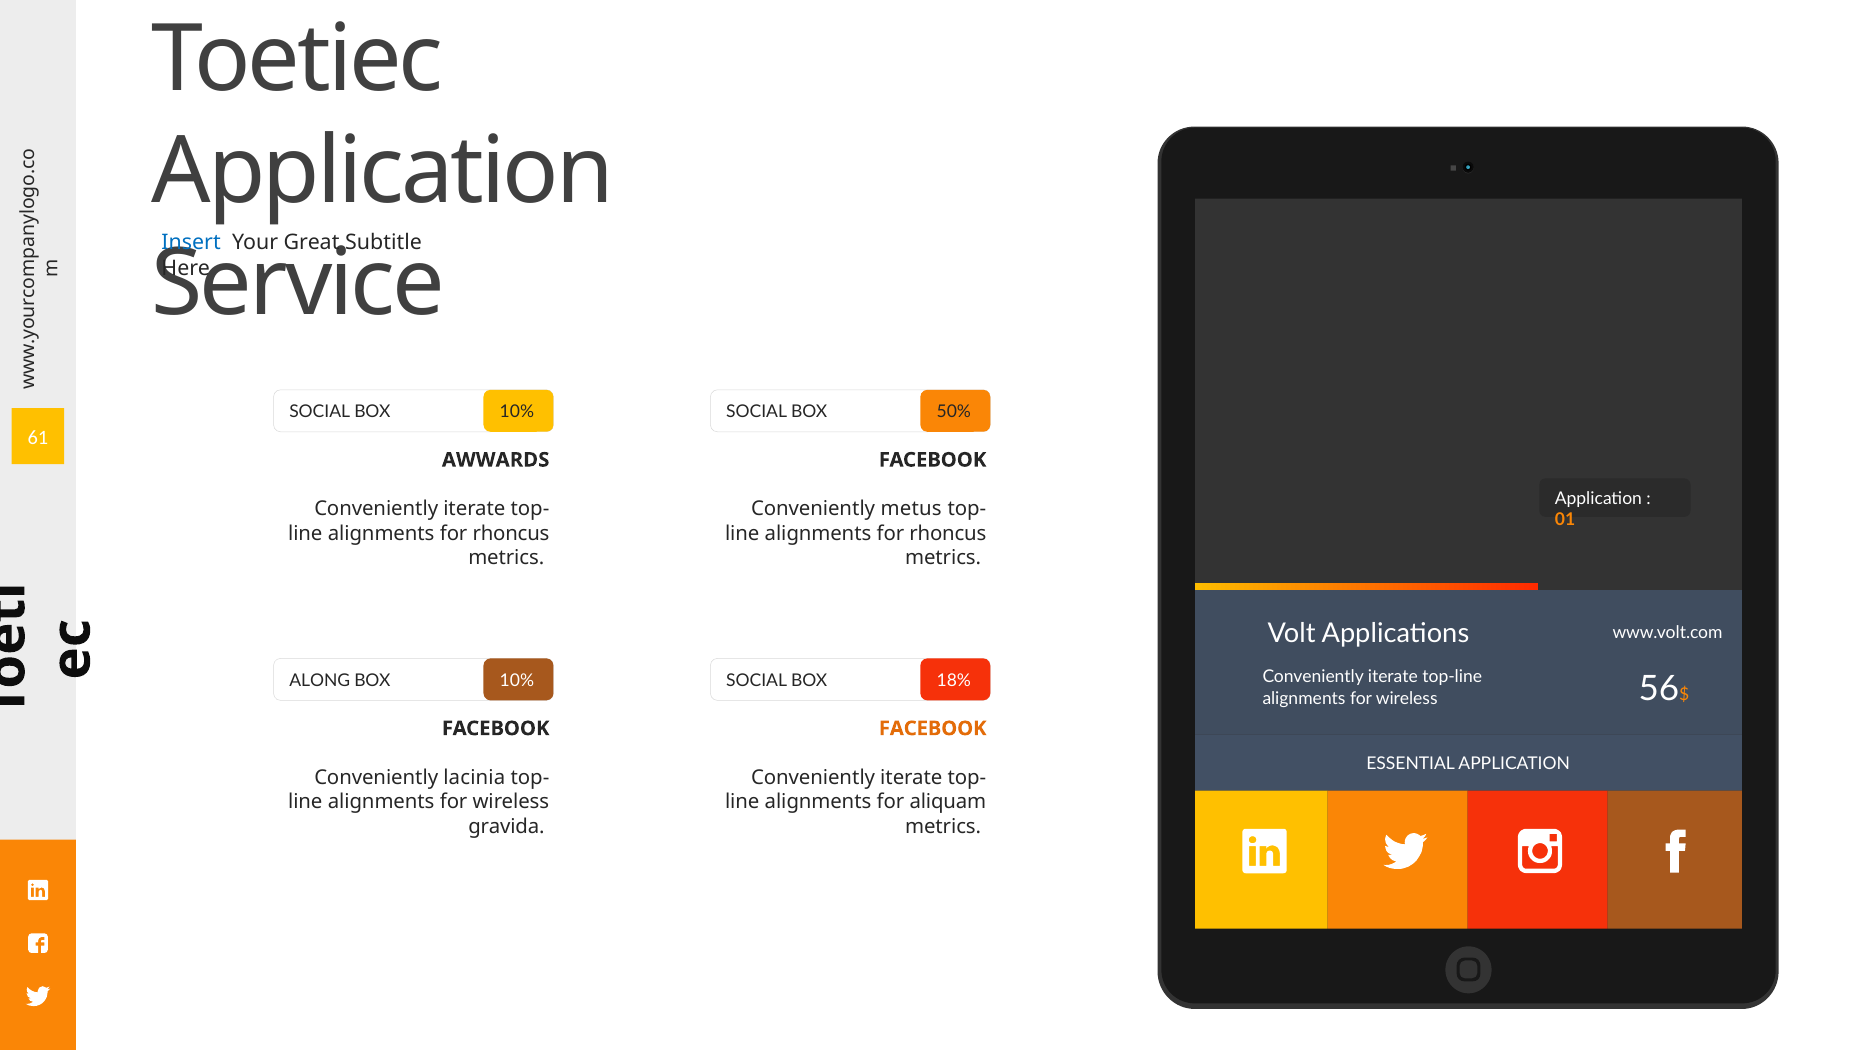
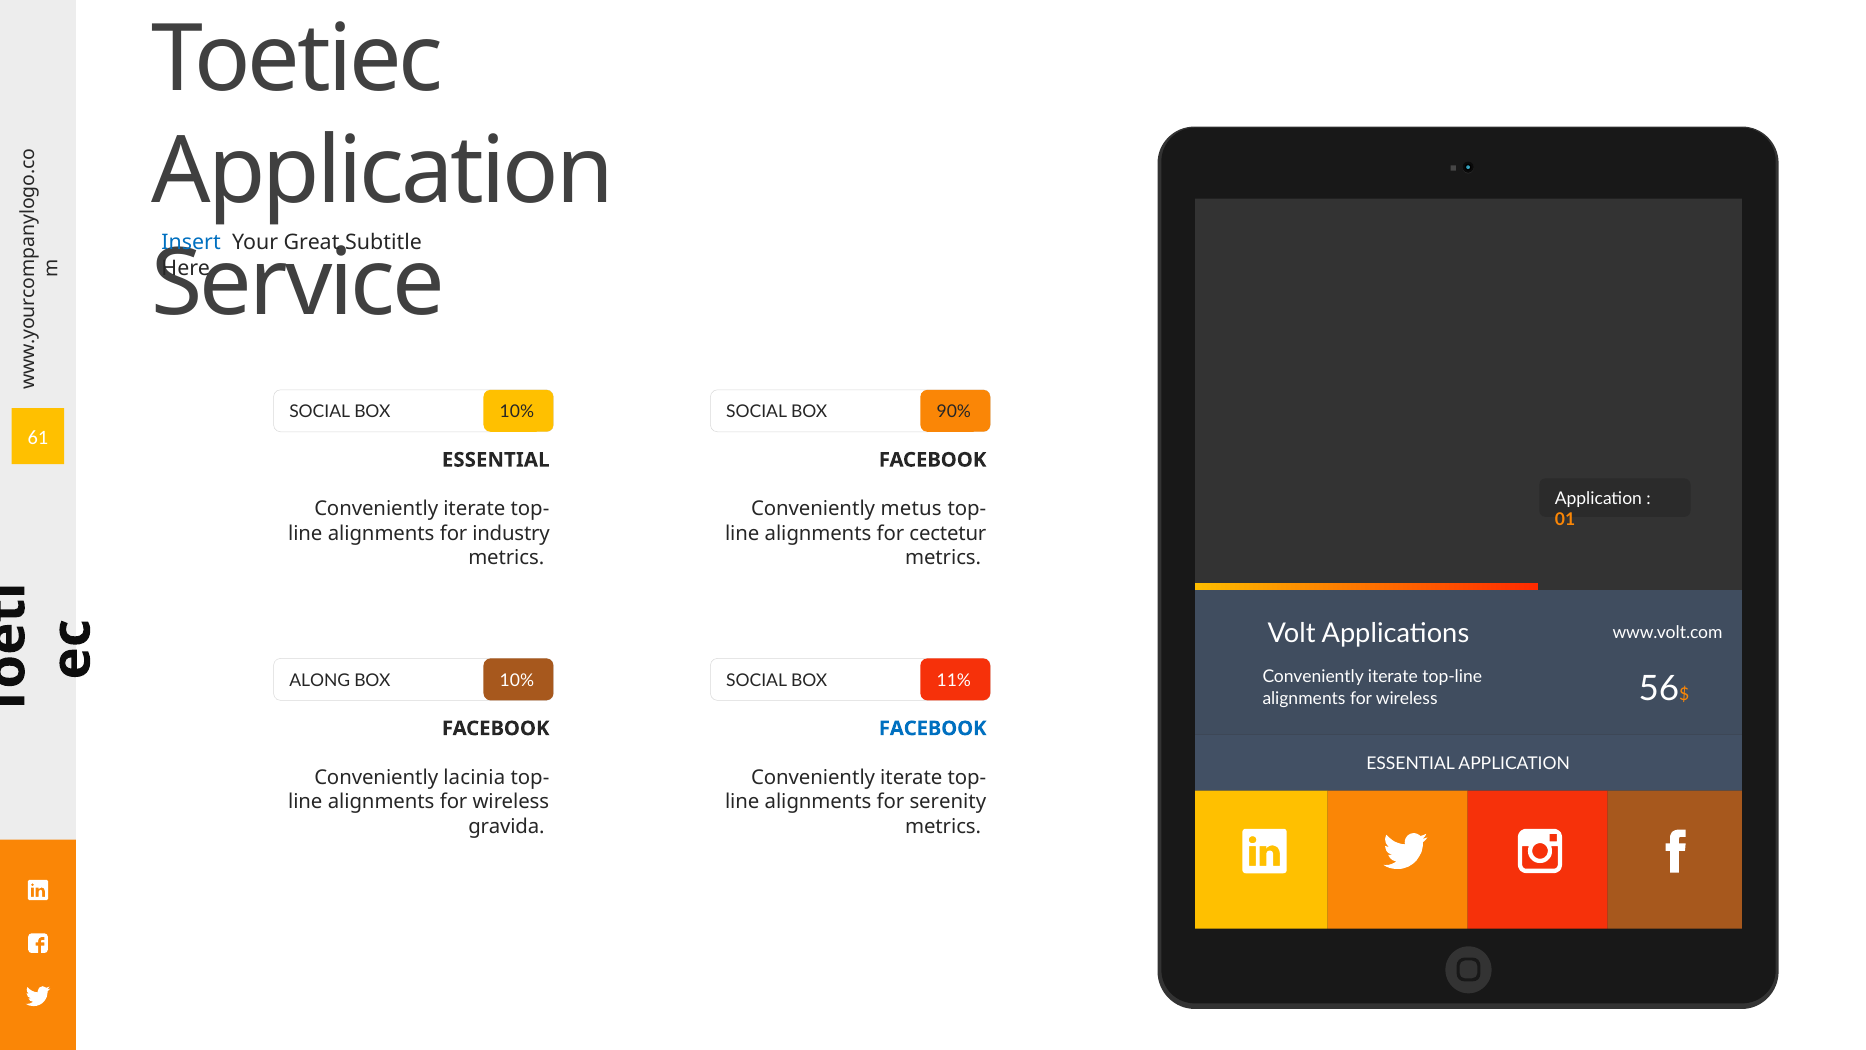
50%: 50% -> 90%
AWWARDS at (496, 460): AWWARDS -> ESSENTIAL
rhoncus at (511, 533): rhoncus -> industry
rhoncus at (948, 533): rhoncus -> cectetur
18%: 18% -> 11%
FACEBOOK at (933, 728) colour: orange -> blue
aliquam: aliquam -> serenity
